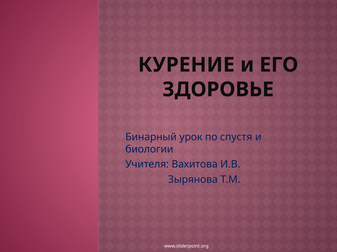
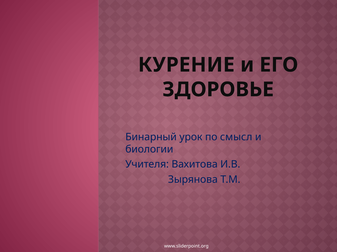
спустя: спустя -> смысл
